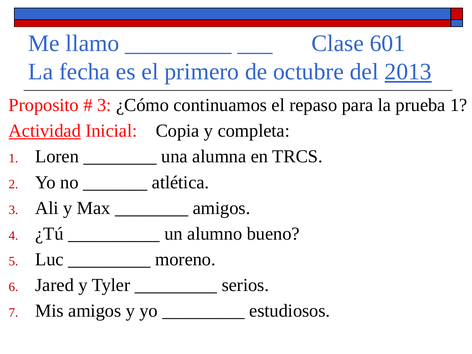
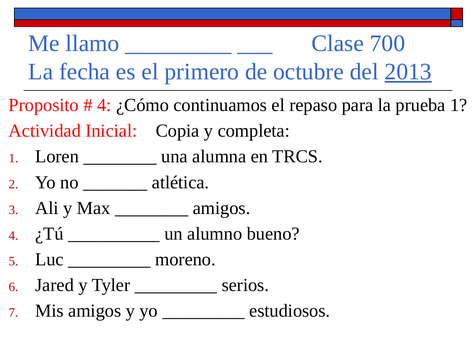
601: 601 -> 700
3 at (104, 105): 3 -> 4
Actividad underline: present -> none
